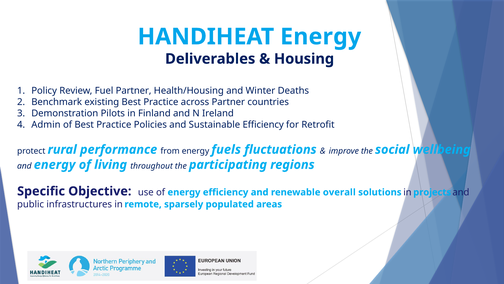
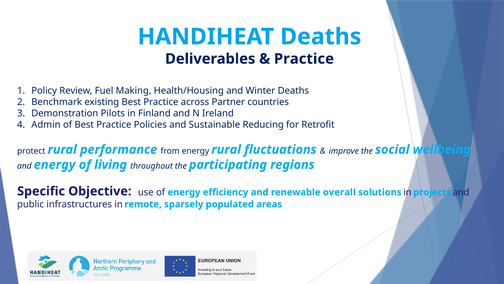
HANDIHEAT Energy: Energy -> Deaths
Housing at (304, 59): Housing -> Practice
Fuel Partner: Partner -> Making
Sustainable Efficiency: Efficiency -> Reducing
energy fuels: fuels -> rural
